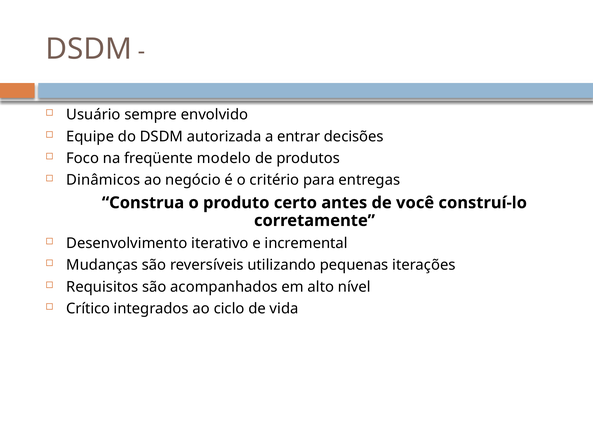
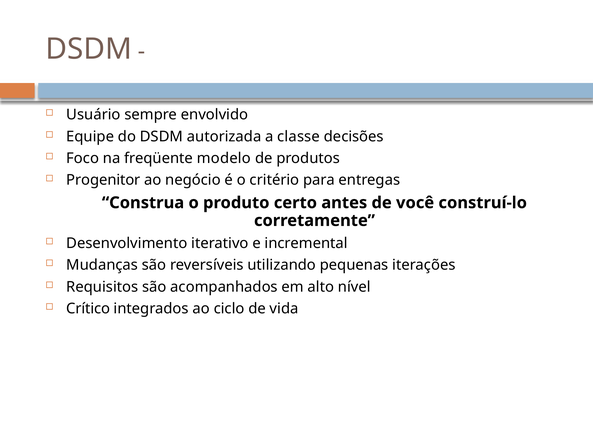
entrar: entrar -> classe
Dinâmicos: Dinâmicos -> Progenitor
